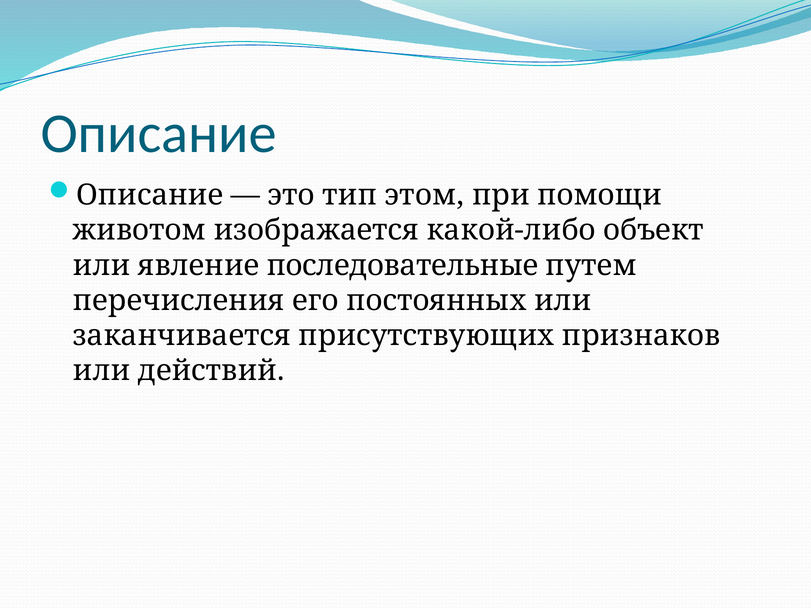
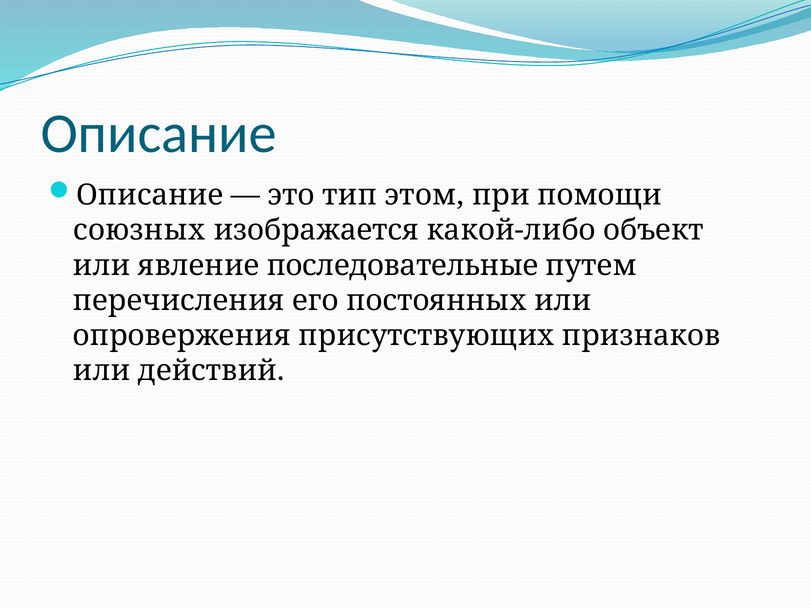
животом: животом -> союзных
заканчивается: заканчивается -> опровержения
